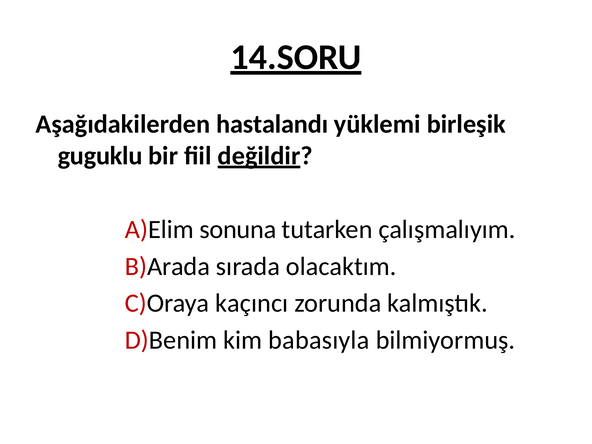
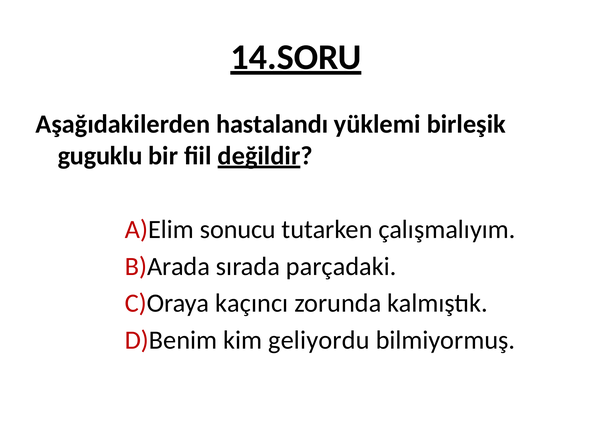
sonuna: sonuna -> sonucu
olacaktım: olacaktım -> parçadaki
babasıyla: babasıyla -> geliyordu
